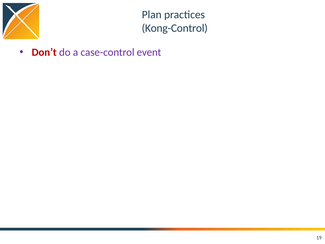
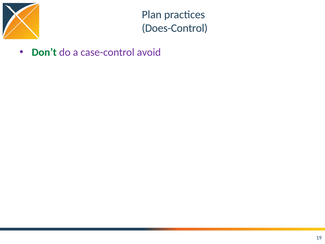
Kong-Control: Kong-Control -> Does-Control
Don’t colour: red -> green
event: event -> avoid
